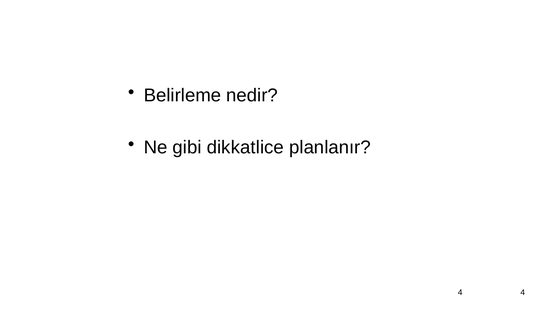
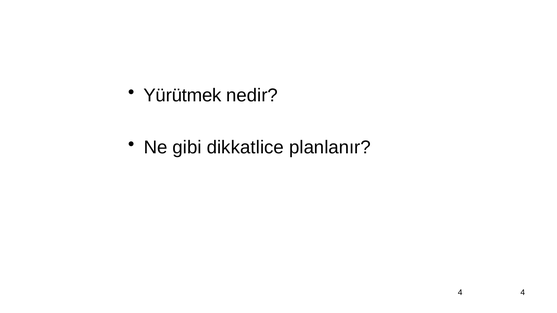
Belirleme: Belirleme -> Yürütmek
